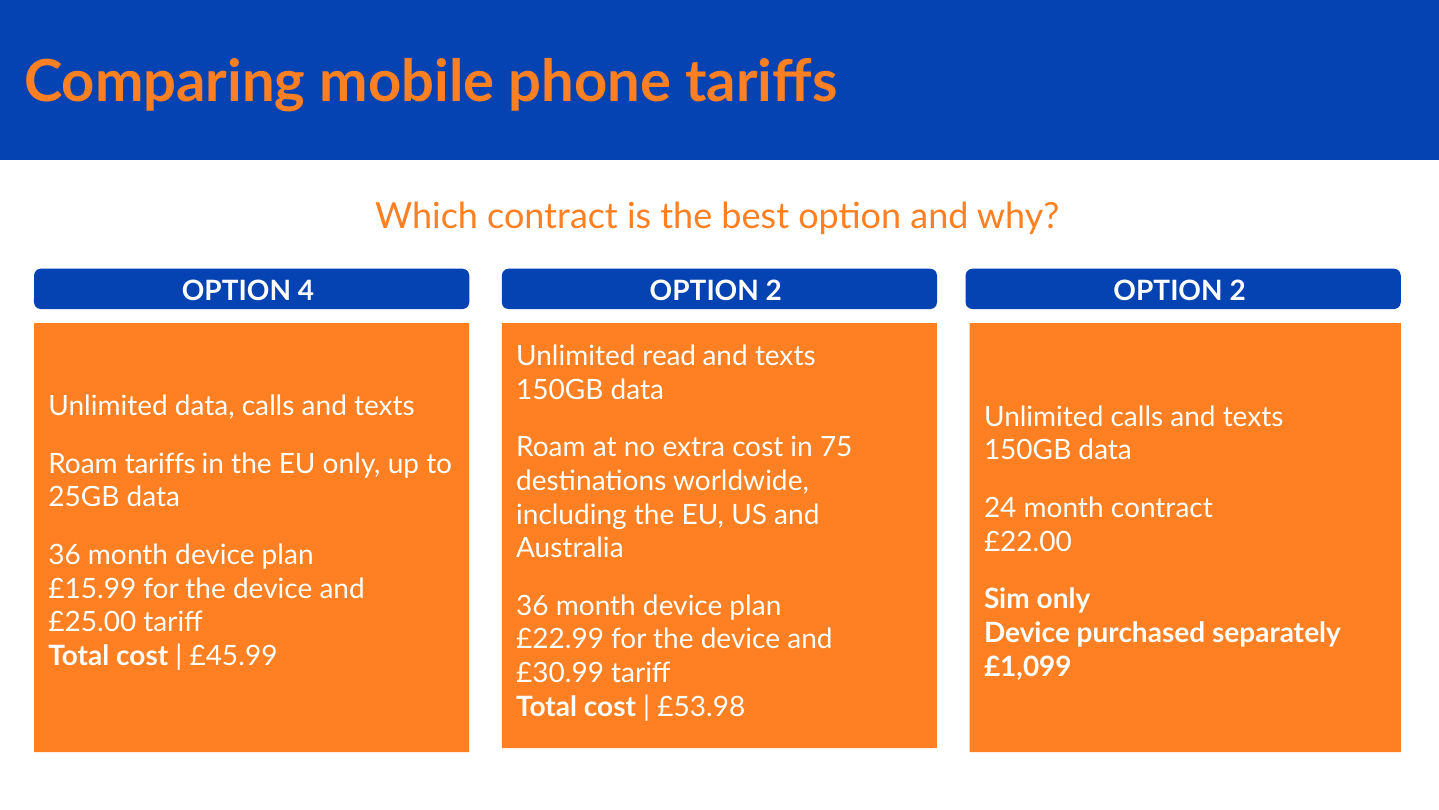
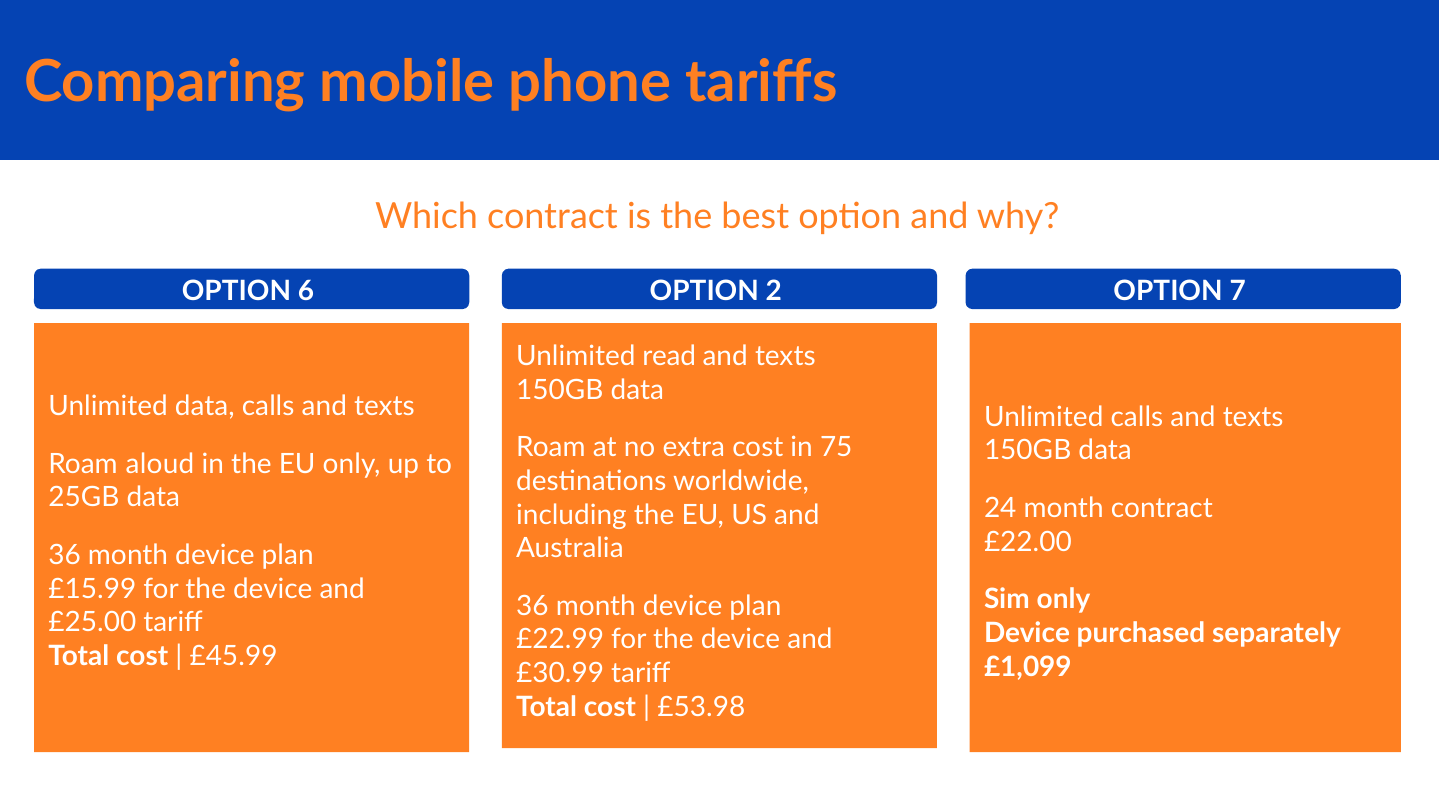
4: 4 -> 6
2 OPTION 2: 2 -> 7
Roam tariffs: tariffs -> aloud
